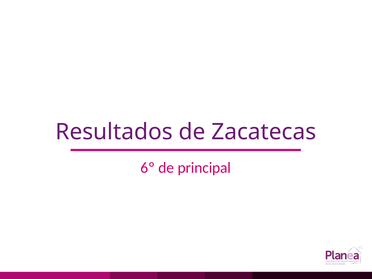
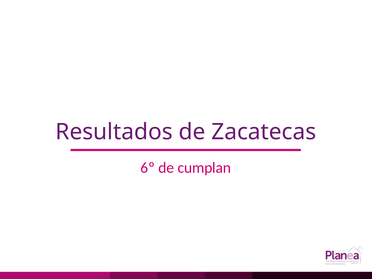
principal: principal -> cumplan
